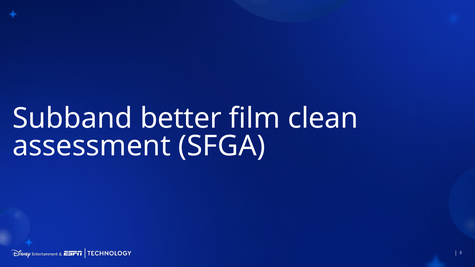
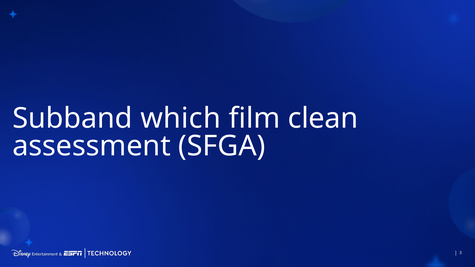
better: better -> which
